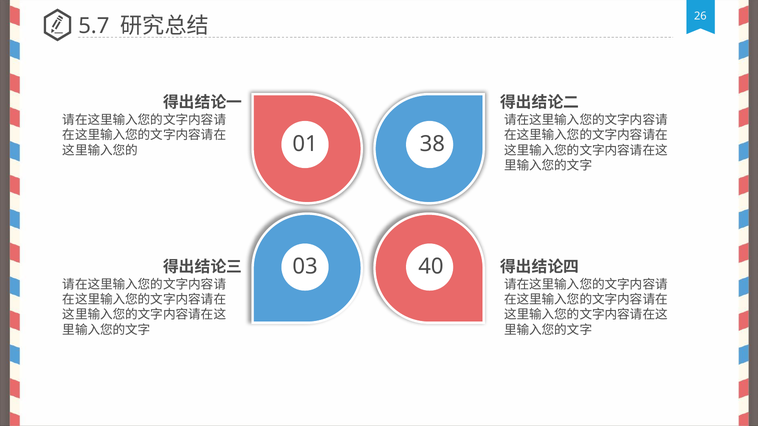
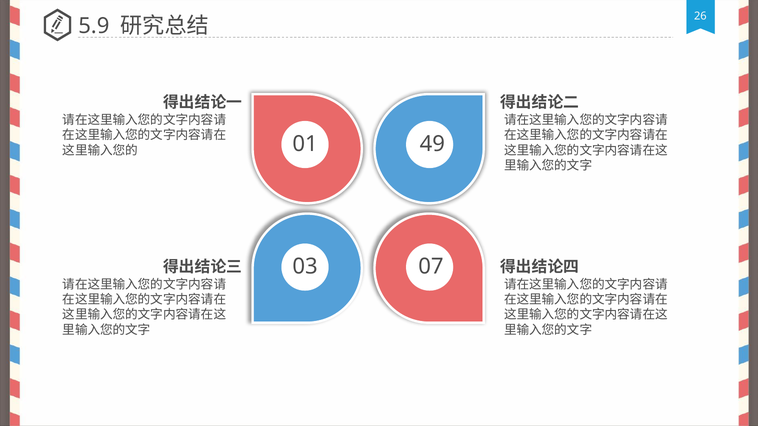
5.7: 5.7 -> 5.9
38: 38 -> 49
40: 40 -> 07
